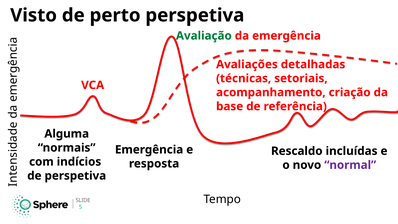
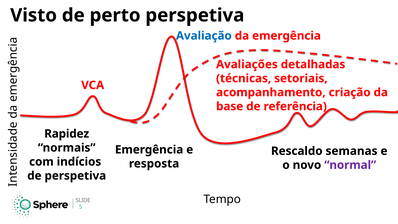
Avaliação colour: green -> blue
Alguma: Alguma -> Rapidez
incluídas: incluídas -> semanas
